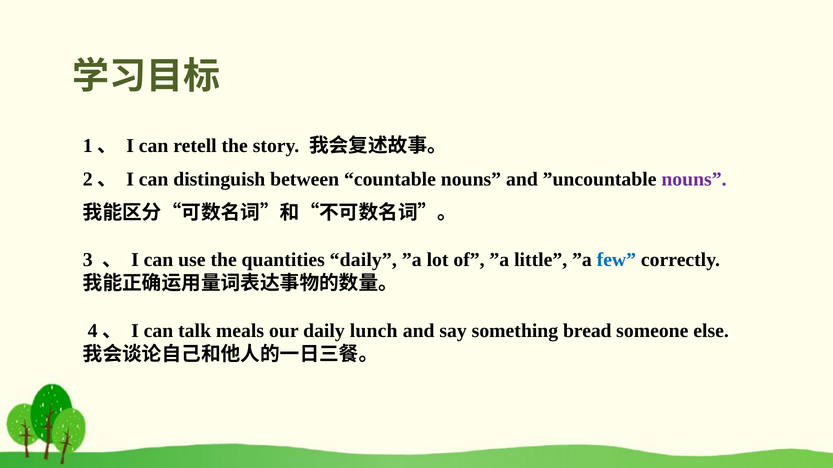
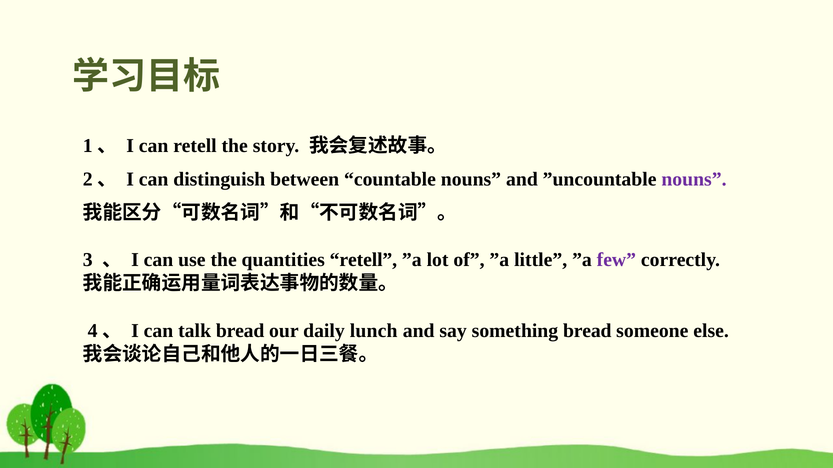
quantities daily: daily -> retell
few colour: blue -> purple
talk meals: meals -> bread
